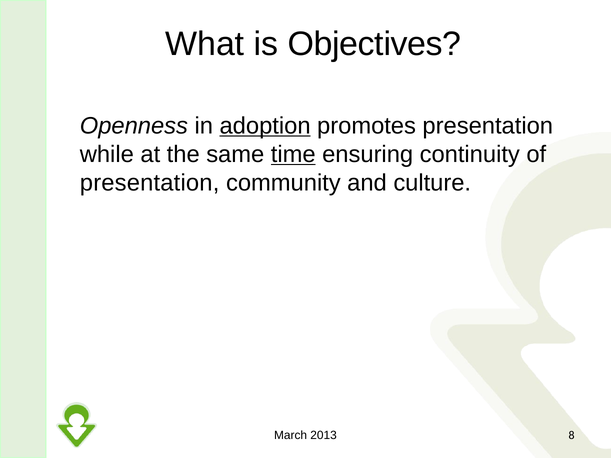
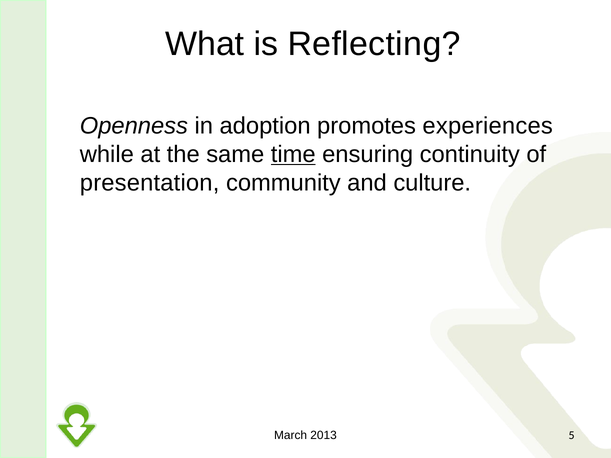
Objectives: Objectives -> Reflecting
adoption underline: present -> none
promotes presentation: presentation -> experiences
8: 8 -> 5
